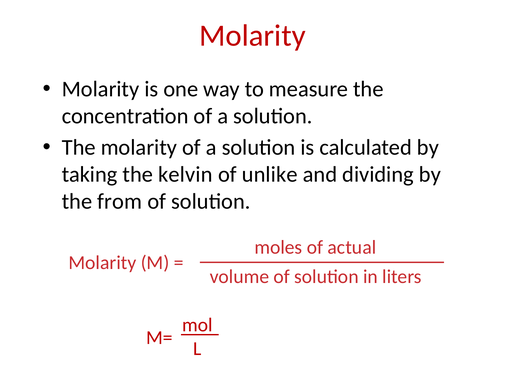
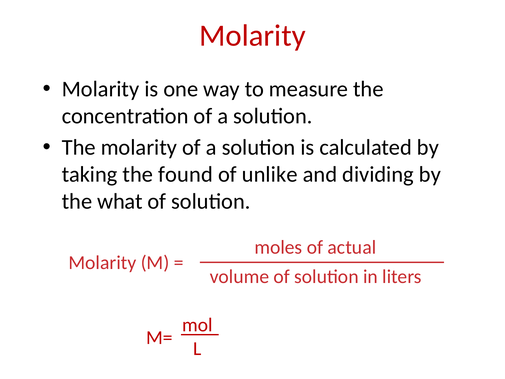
kelvin: kelvin -> found
from: from -> what
